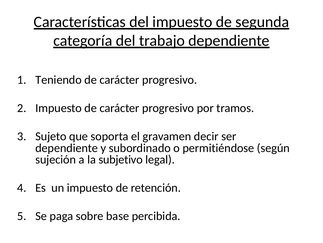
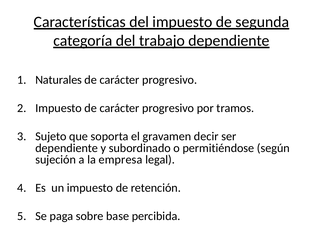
Teniendo: Teniendo -> Naturales
subjetivo: subjetivo -> empresa
